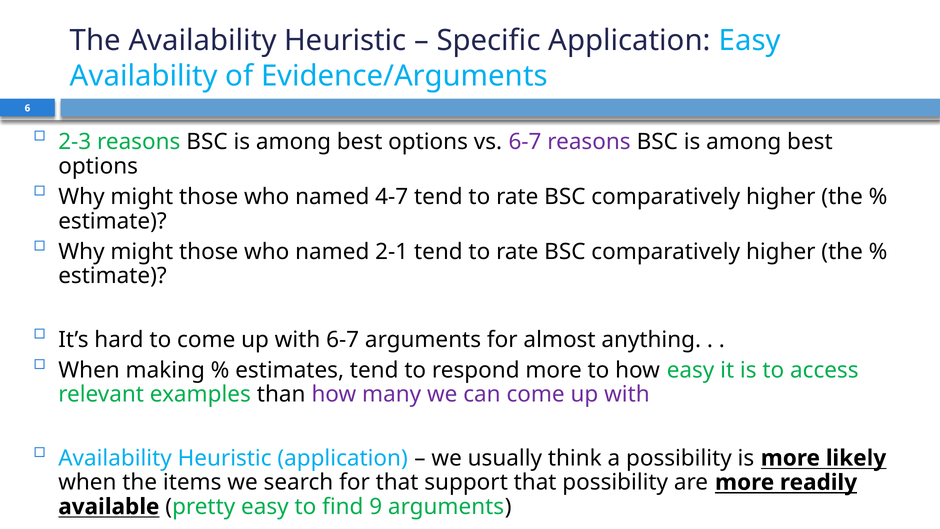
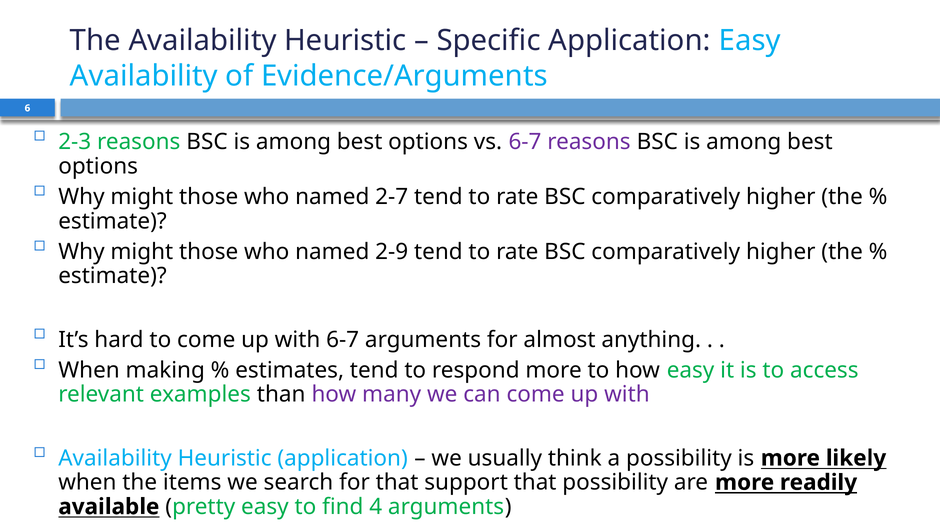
4-7: 4-7 -> 2-7
2-1: 2-1 -> 2-9
9: 9 -> 4
